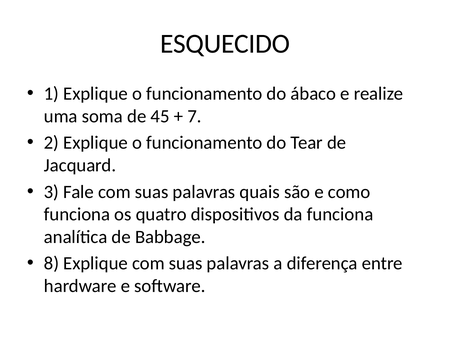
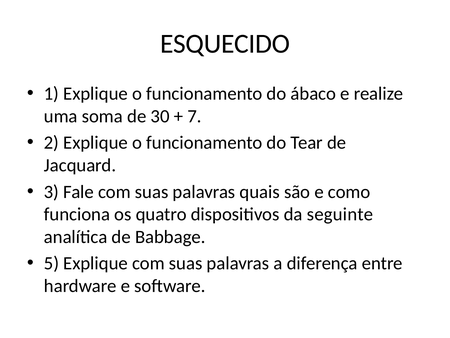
45: 45 -> 30
da funciona: funciona -> seguinte
8: 8 -> 5
